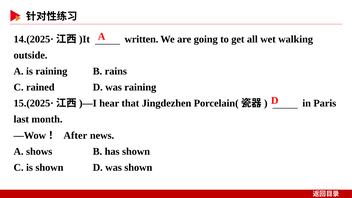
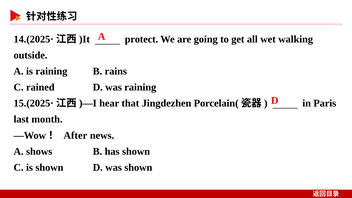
written: written -> protect
